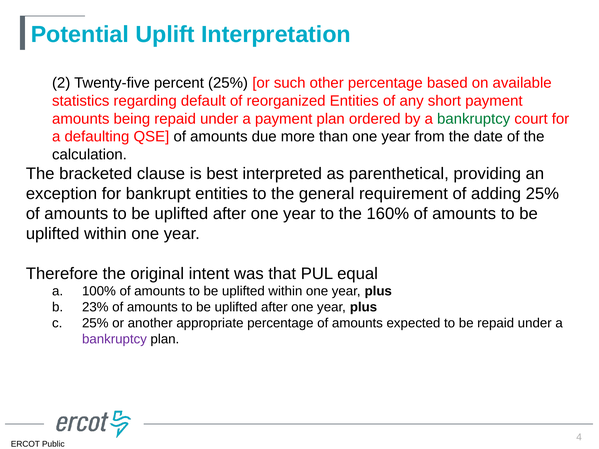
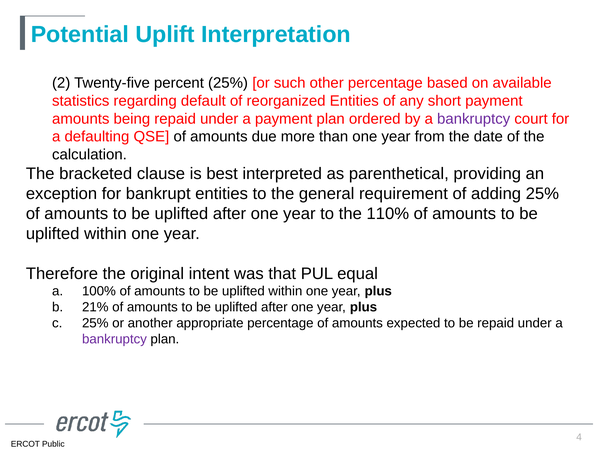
bankruptcy at (474, 119) colour: green -> purple
160%: 160% -> 110%
23%: 23% -> 21%
